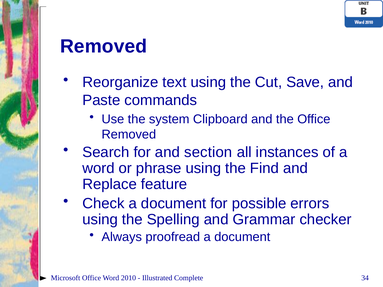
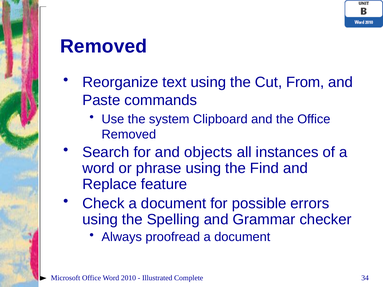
Save: Save -> From
section: section -> objects
